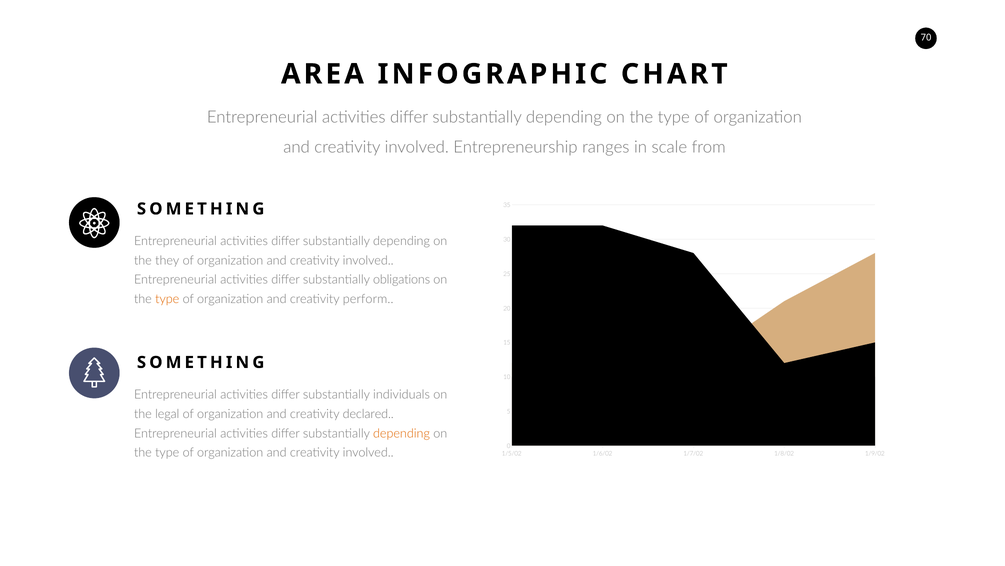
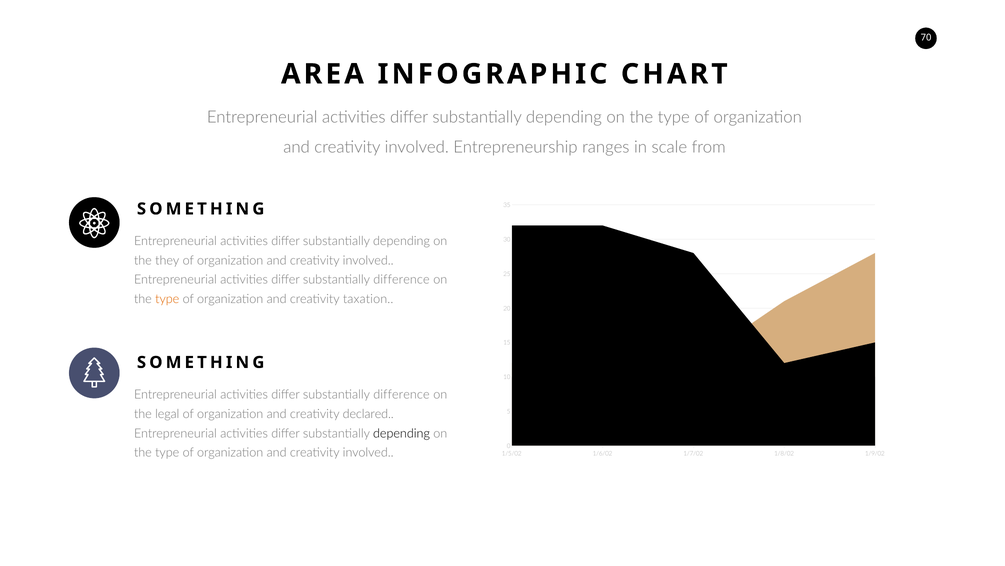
obligations at (402, 279): obligations -> difference
perform: perform -> taxation
individuals at (401, 394): individuals -> difference
depending at (401, 433) colour: orange -> black
